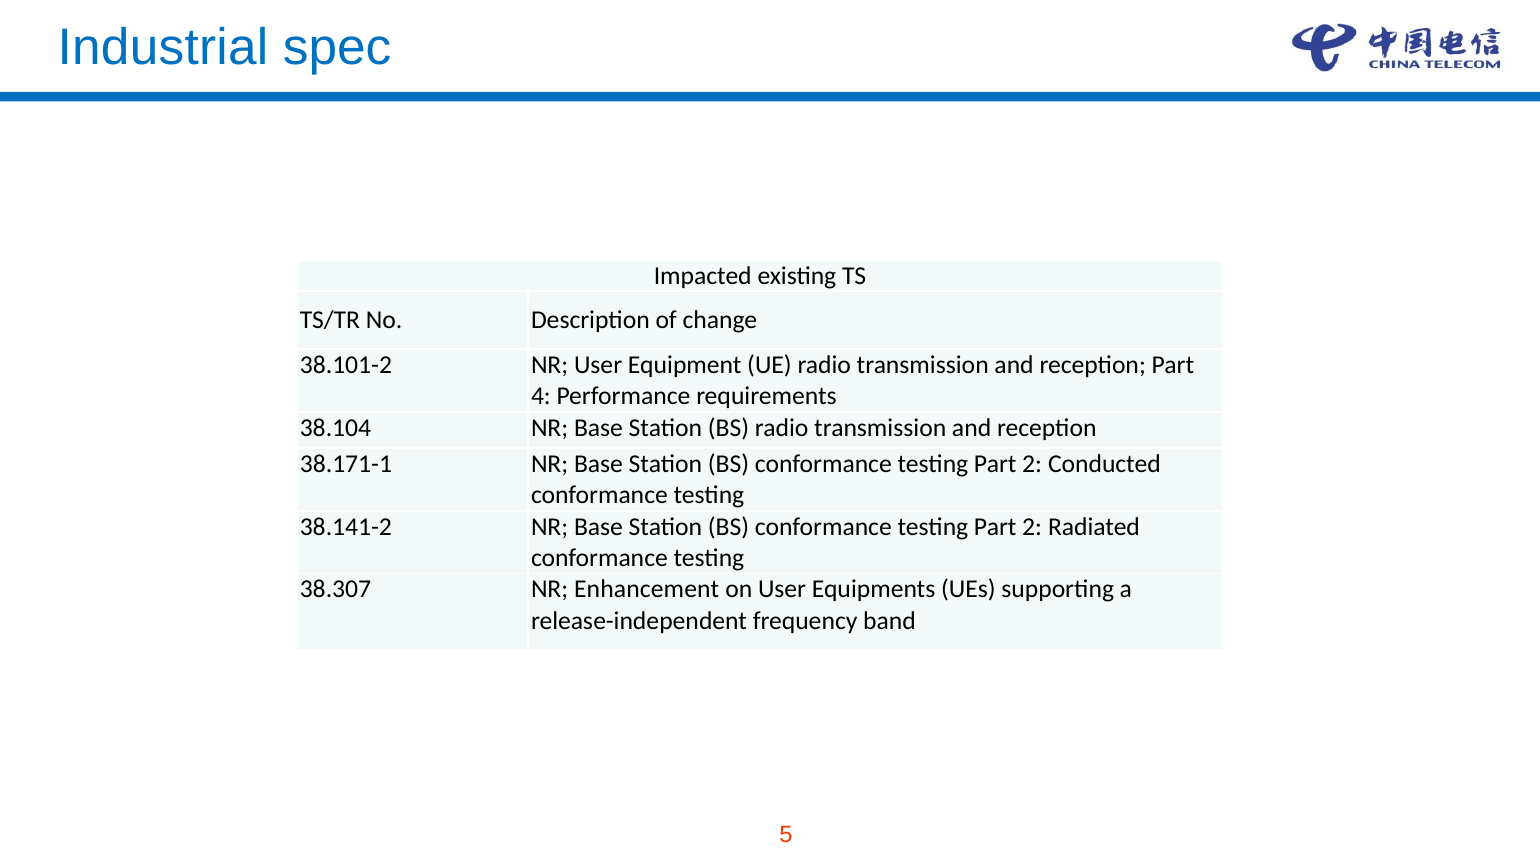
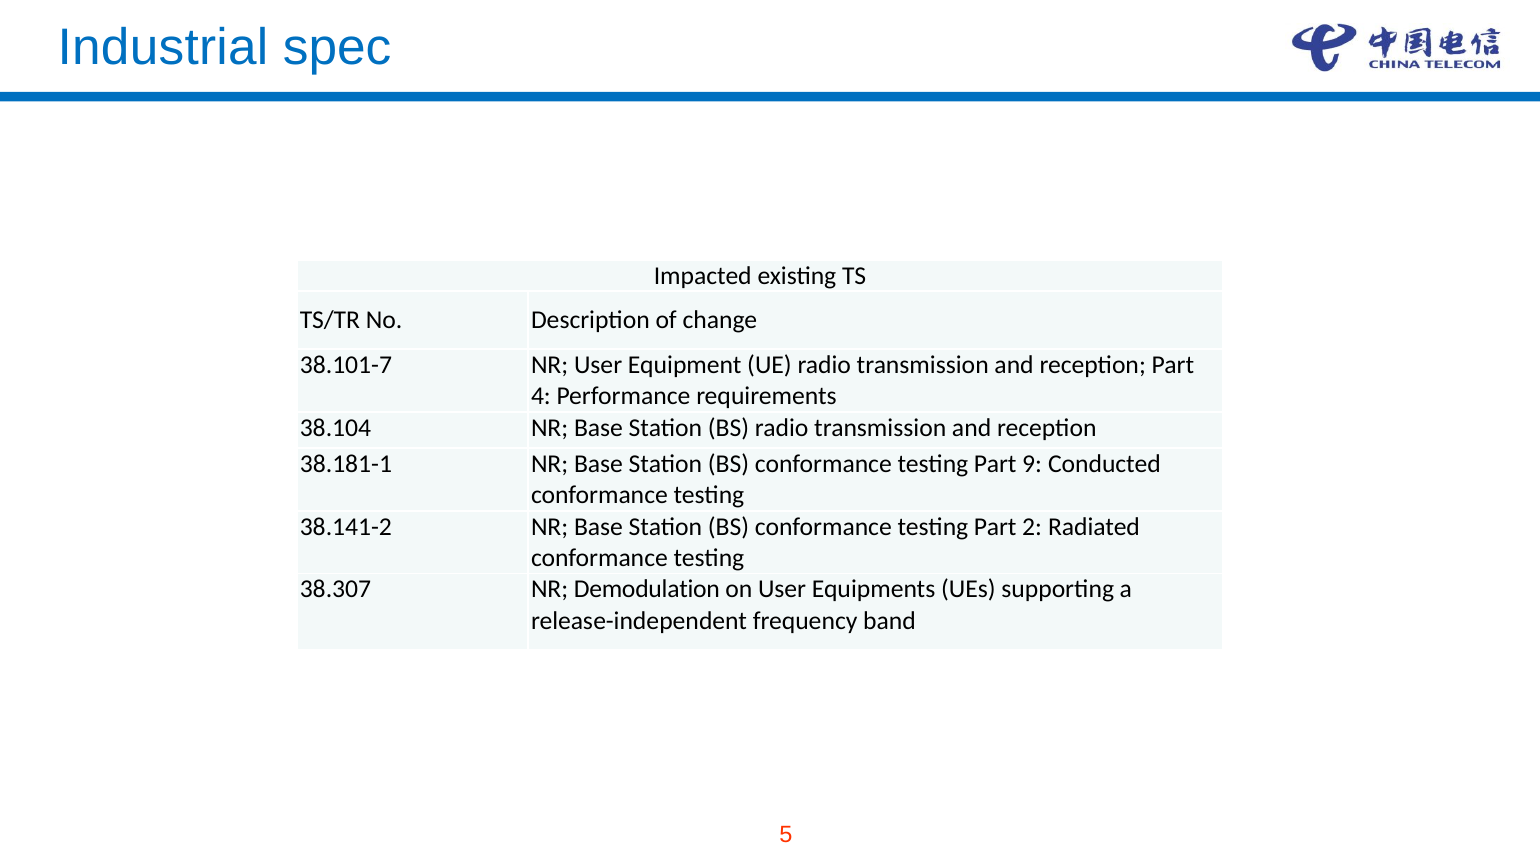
38.101-2: 38.101-2 -> 38.101-7
38.171-1: 38.171-1 -> 38.181-1
2 at (1032, 464): 2 -> 9
Enhancement: Enhancement -> Demodulation
